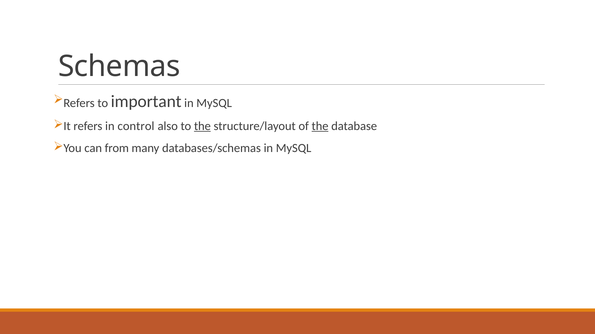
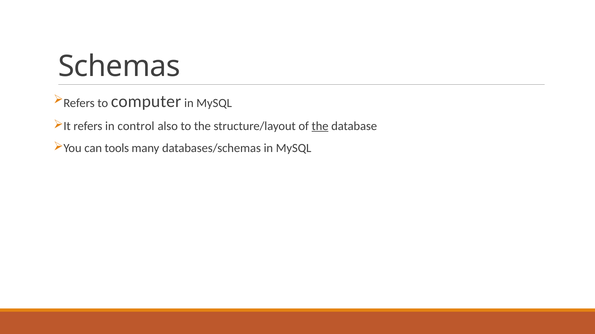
important: important -> computer
the at (202, 126) underline: present -> none
from: from -> tools
